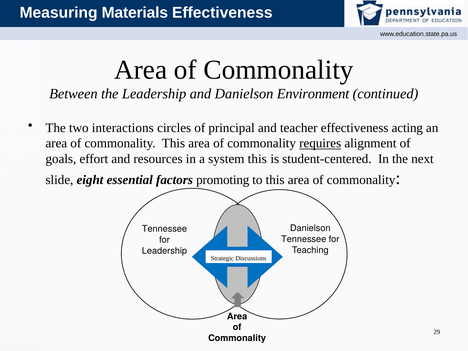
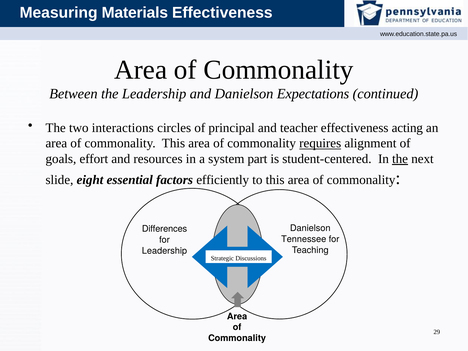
Environment: Environment -> Expectations
system this: this -> part
the at (400, 159) underline: none -> present
promoting: promoting -> efficiently
Tennessee at (164, 229): Tennessee -> Differences
